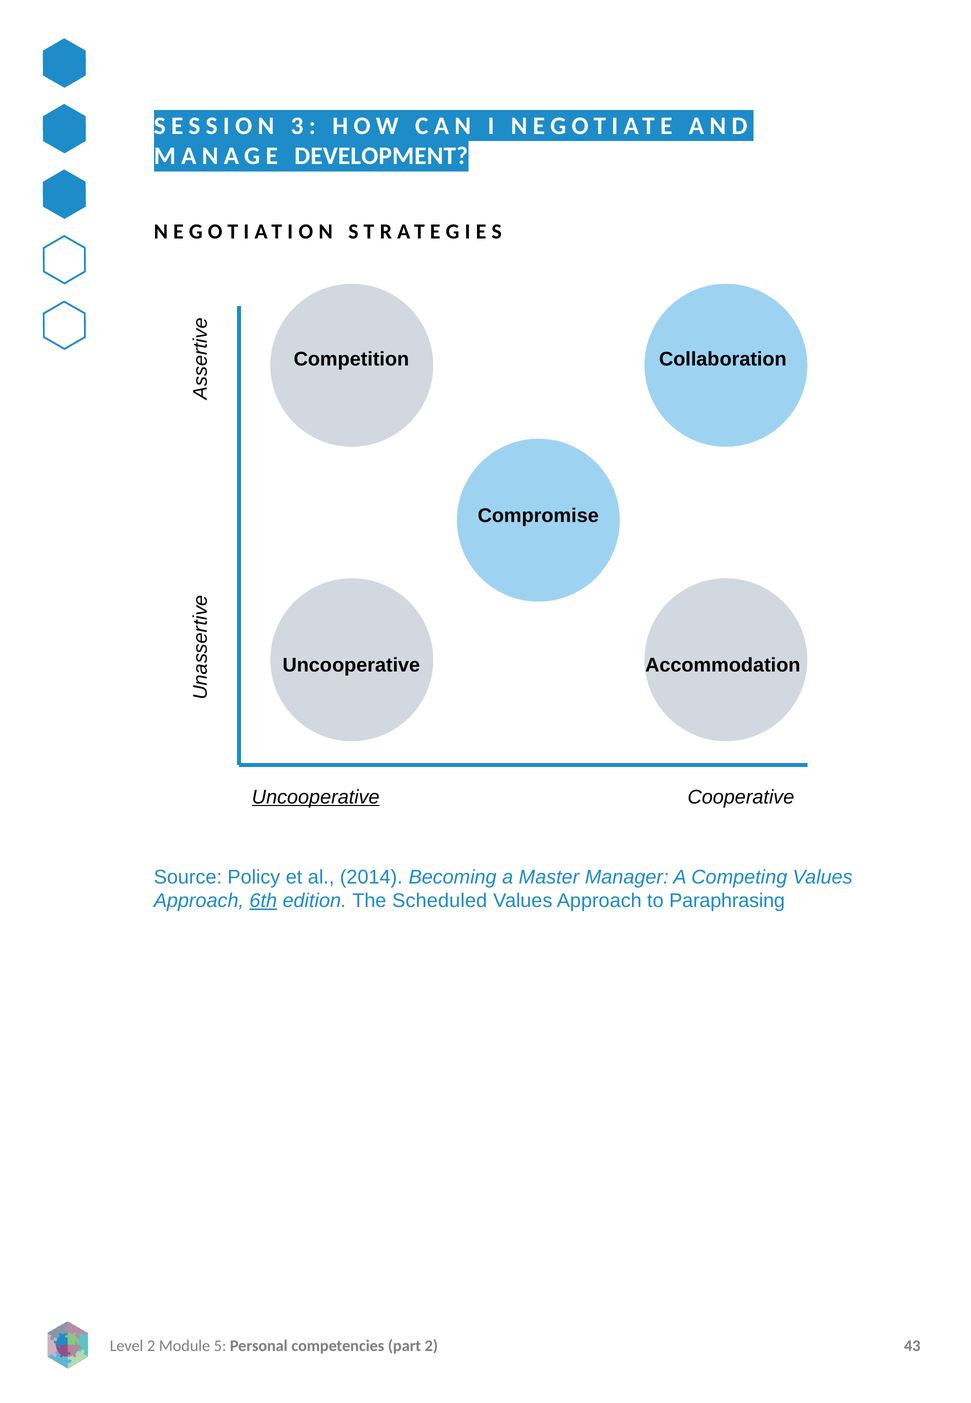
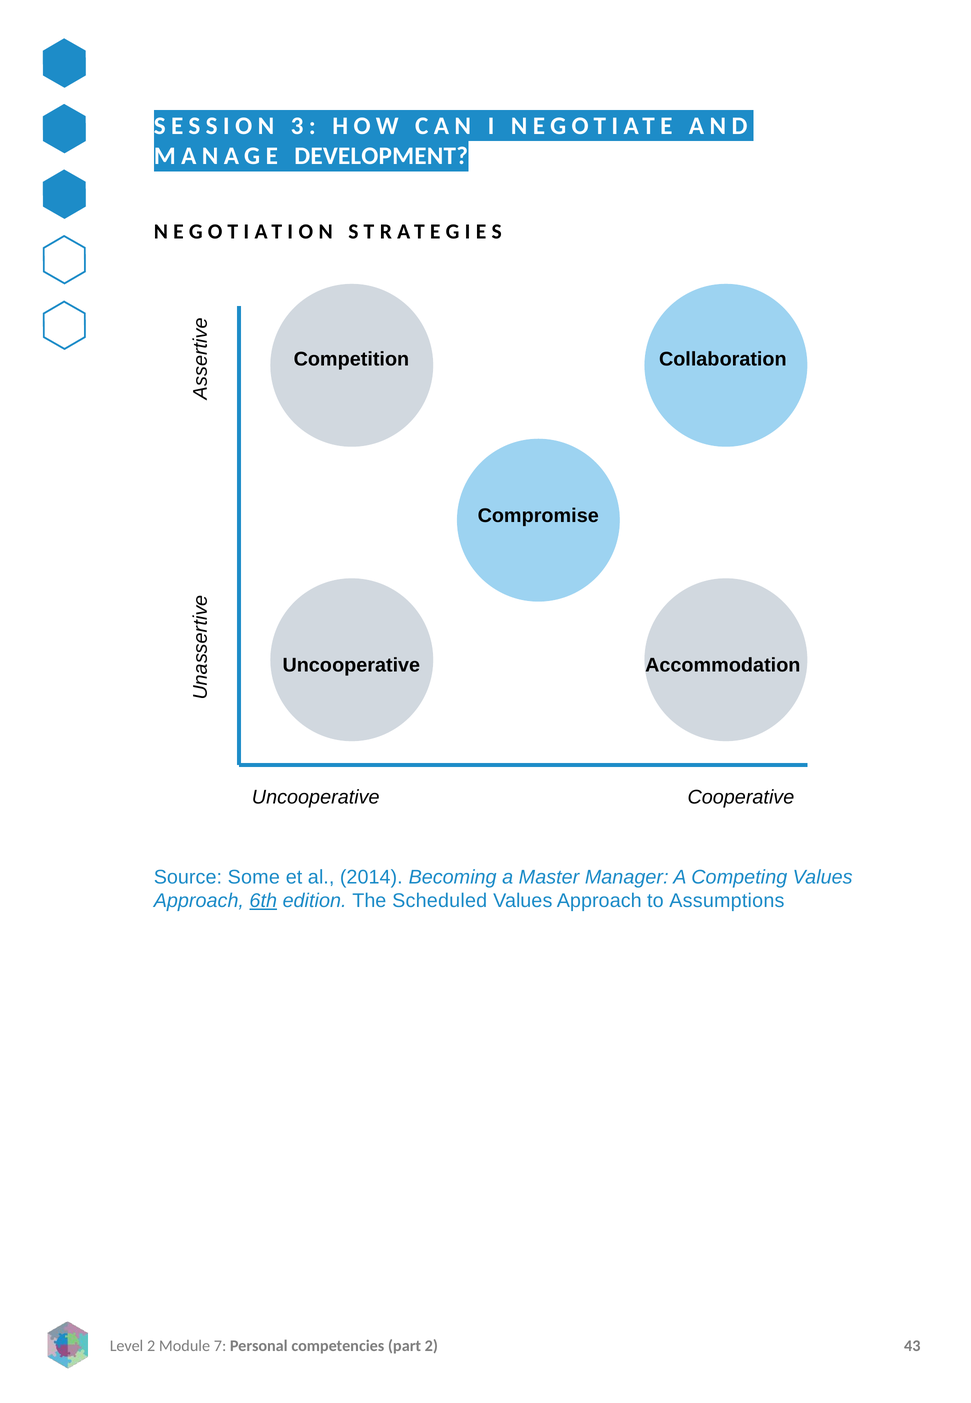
Uncooperative at (316, 797) underline: present -> none
Policy: Policy -> Some
Paraphrasing: Paraphrasing -> Assumptions
5: 5 -> 7
